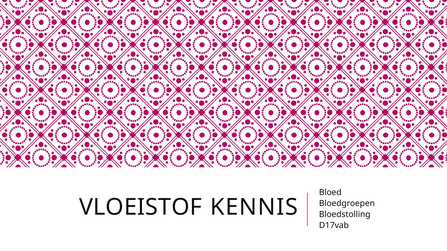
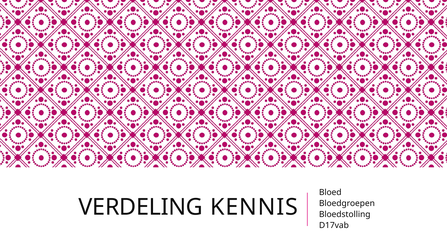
VLOEISTOF: VLOEISTOF -> VERDELING
